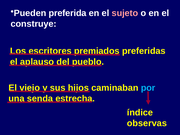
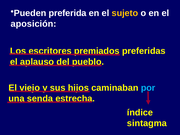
sujeto colour: pink -> yellow
construye: construye -> aposición
observas: observas -> sintagma
